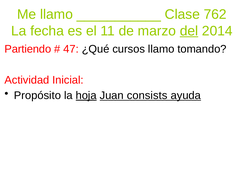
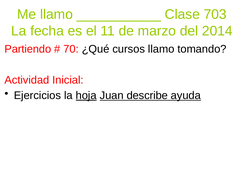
762: 762 -> 703
del underline: present -> none
47: 47 -> 70
Propósito: Propósito -> Ejercicios
consists: consists -> describe
